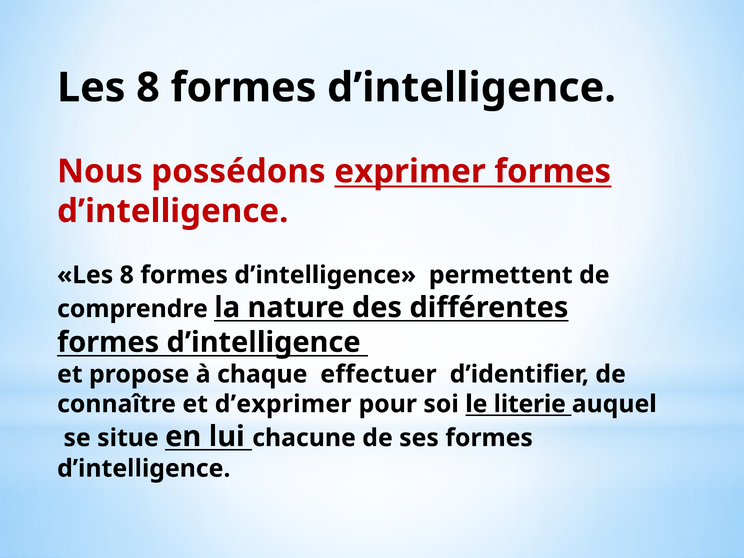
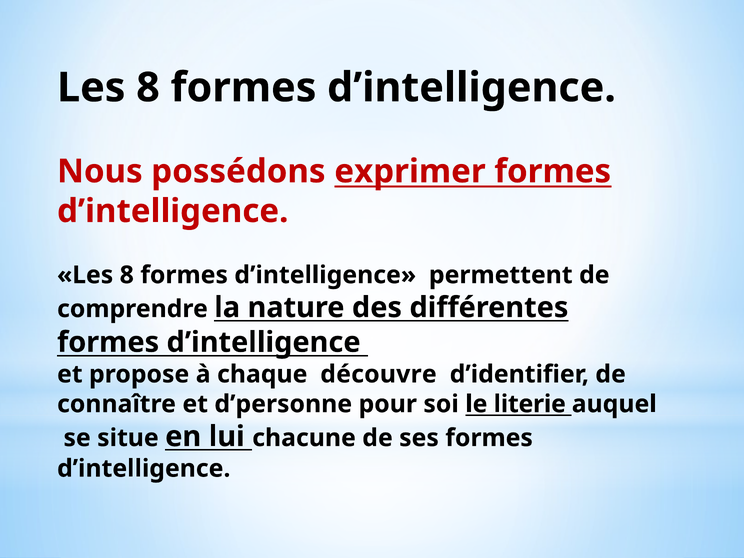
effectuer: effectuer -> découvre
d’exprimer: d’exprimer -> d’personne
